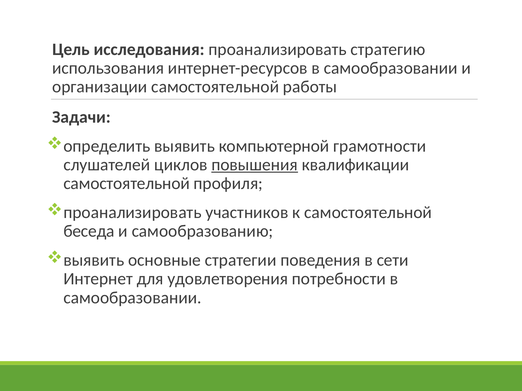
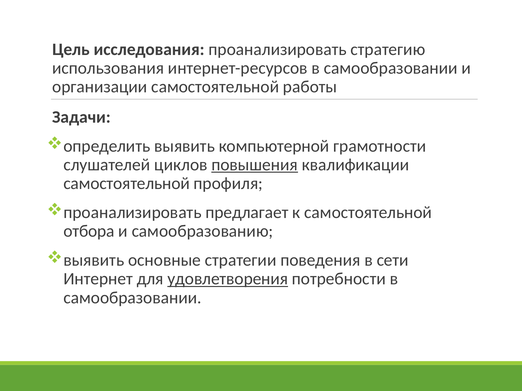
участников: участников -> предлагает
беседа: беседа -> отбора
удовлетворения underline: none -> present
